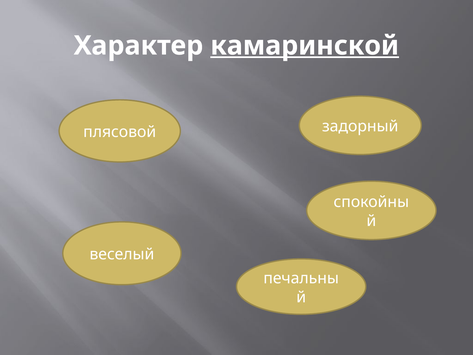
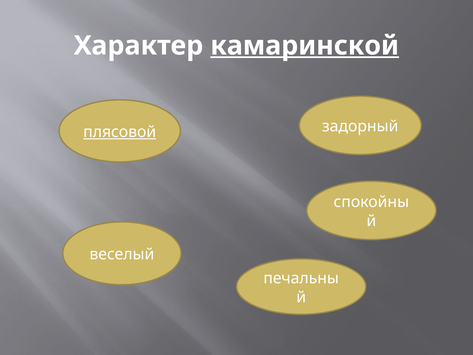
плясовой underline: none -> present
